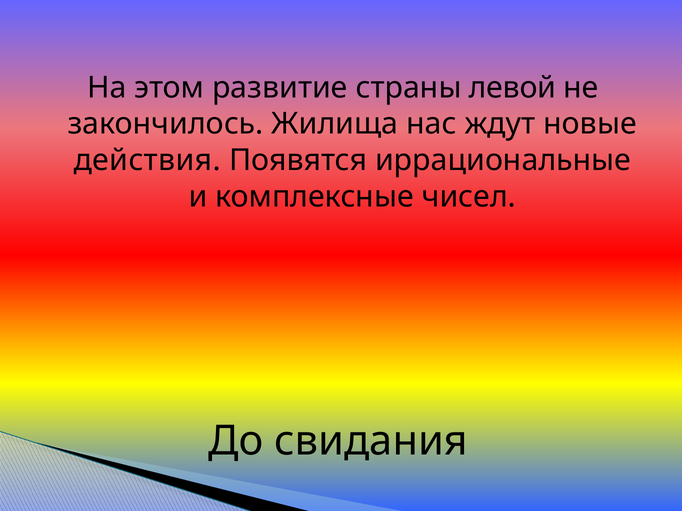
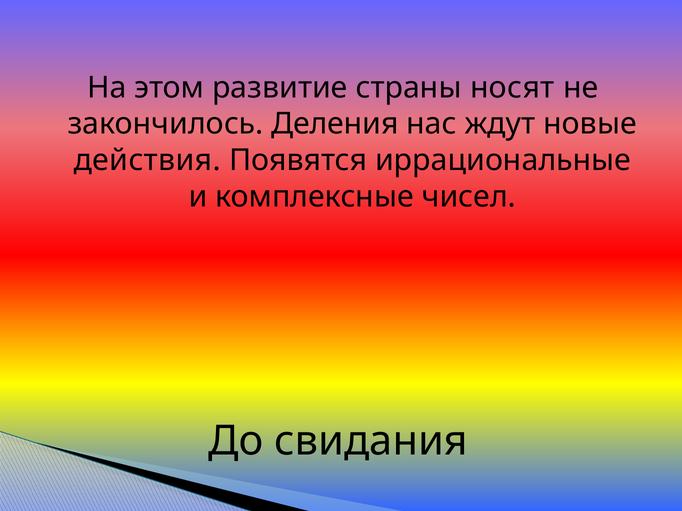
левой: левой -> носят
Жилища: Жилища -> Деления
